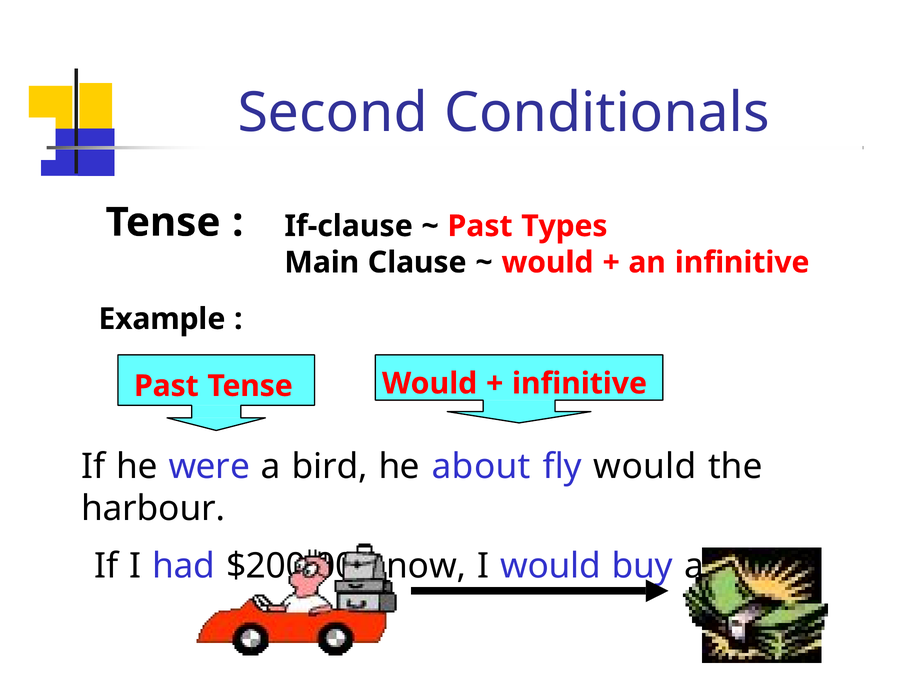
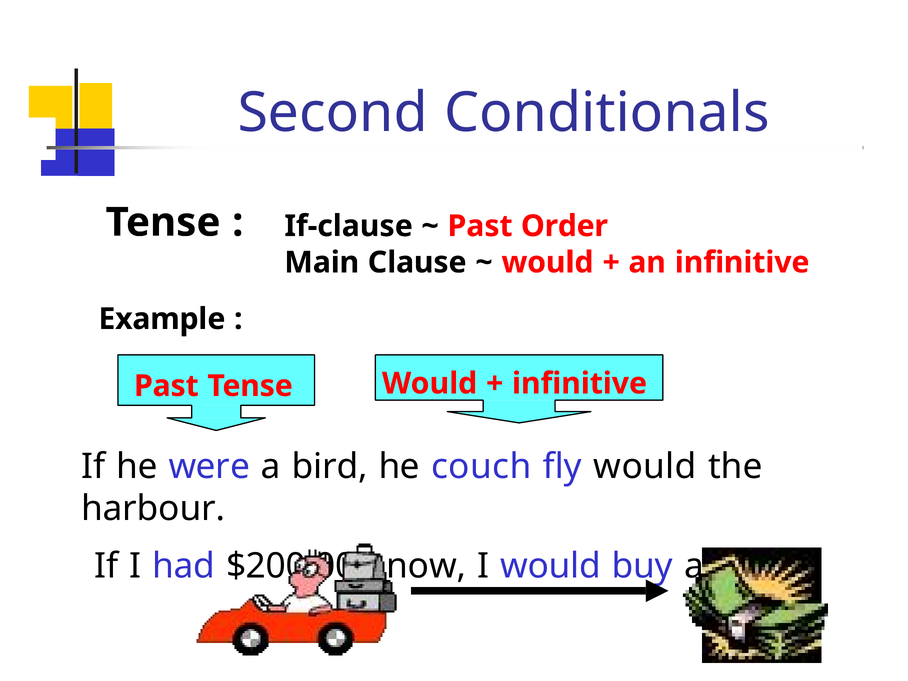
Types: Types -> Order
about: about -> couch
